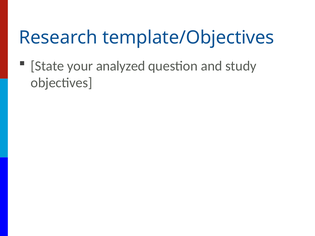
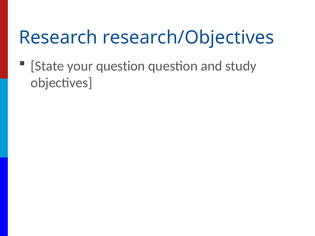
template/Objectives: template/Objectives -> research/Objectives
your analyzed: analyzed -> question
